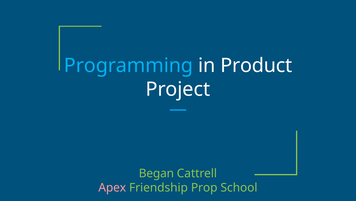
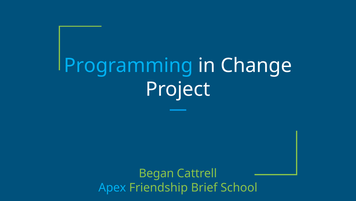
Product: Product -> Change
Apex colour: pink -> light blue
Prop: Prop -> Brief
